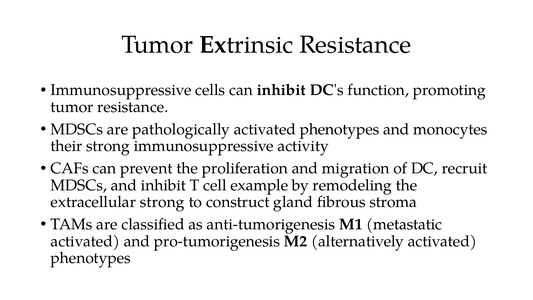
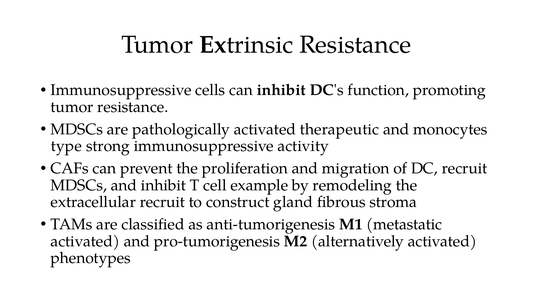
pathologically activated phenotypes: phenotypes -> therapeutic
their: their -> type
extracellular strong: strong -> recruit
